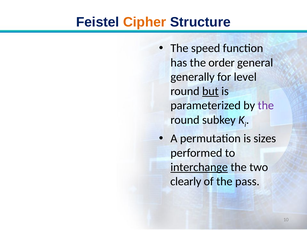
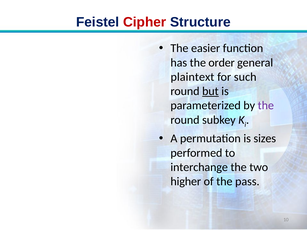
Cipher colour: orange -> red
speed: speed -> easier
generally: generally -> plaintext
level: level -> such
interchange underline: present -> none
clearly: clearly -> higher
